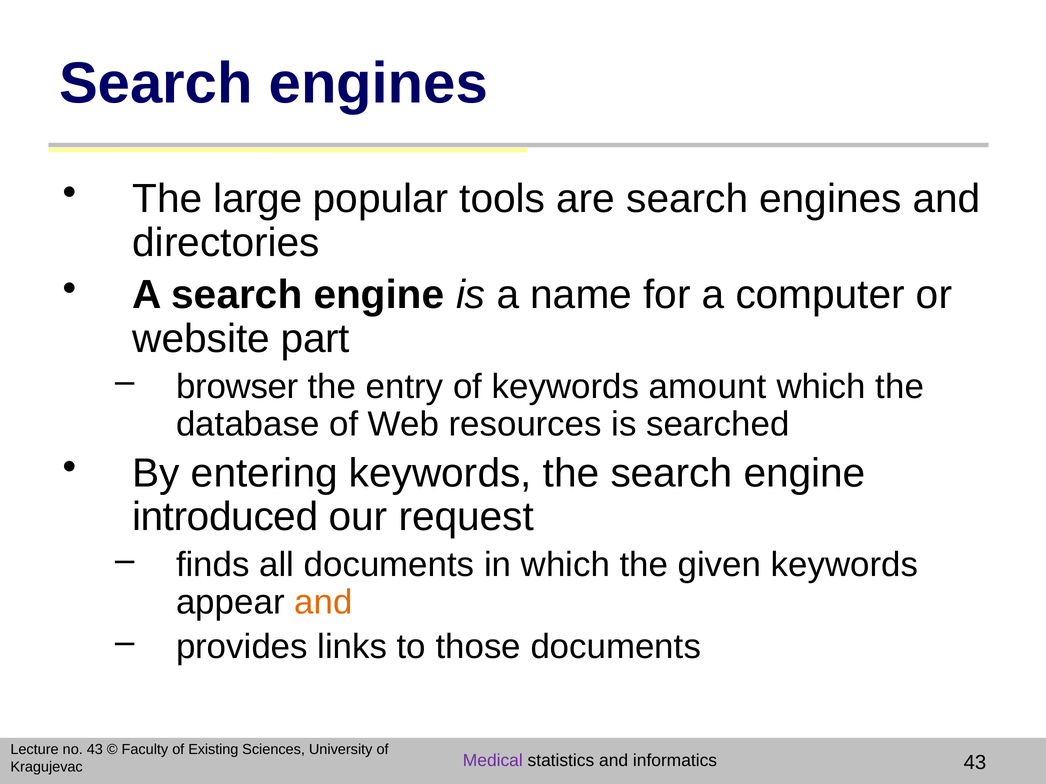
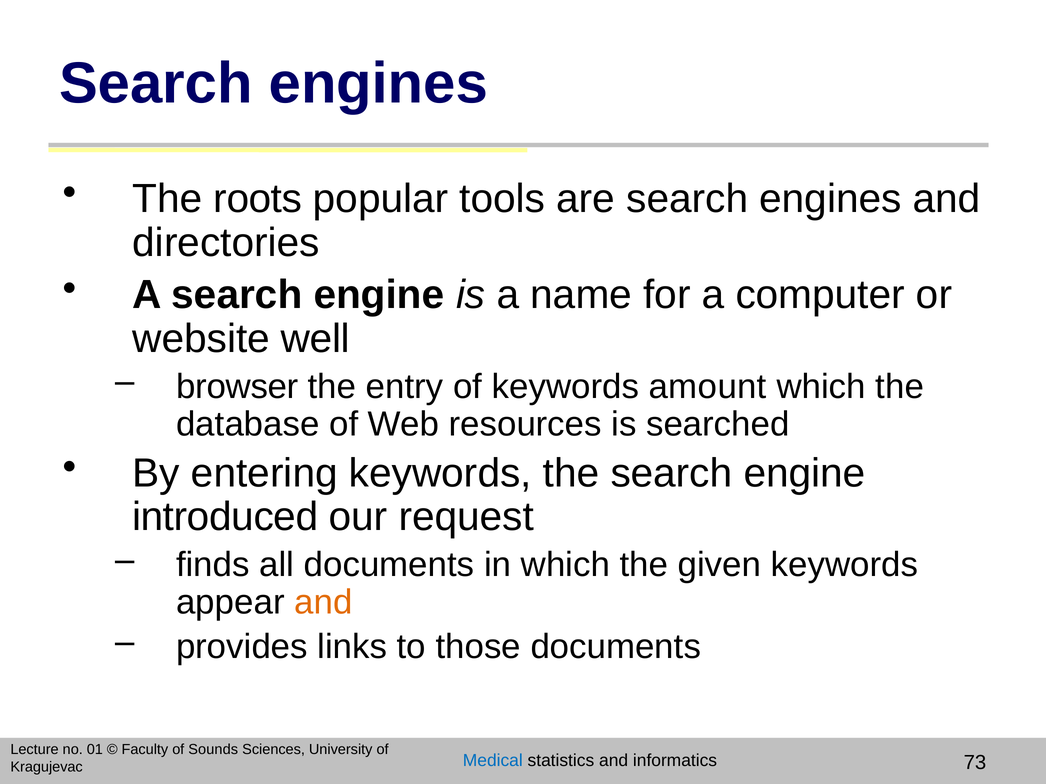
large: large -> roots
part: part -> well
no 43: 43 -> 01
Existing: Existing -> Sounds
Medical colour: purple -> blue
informatics 43: 43 -> 73
